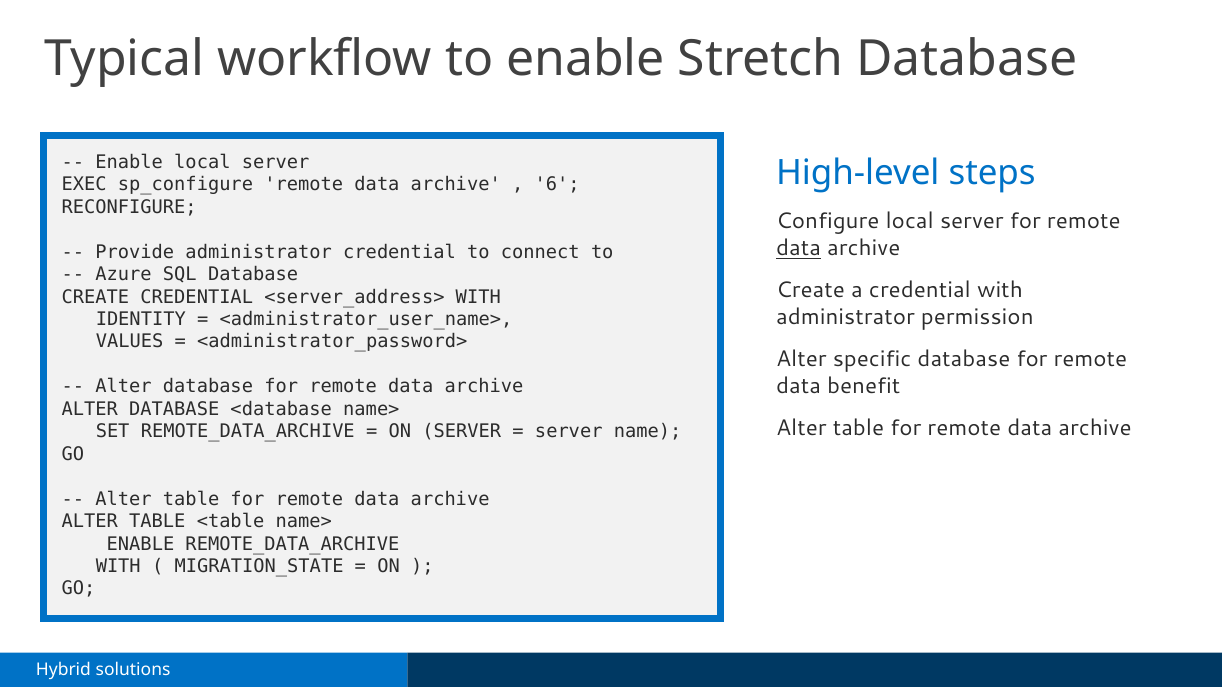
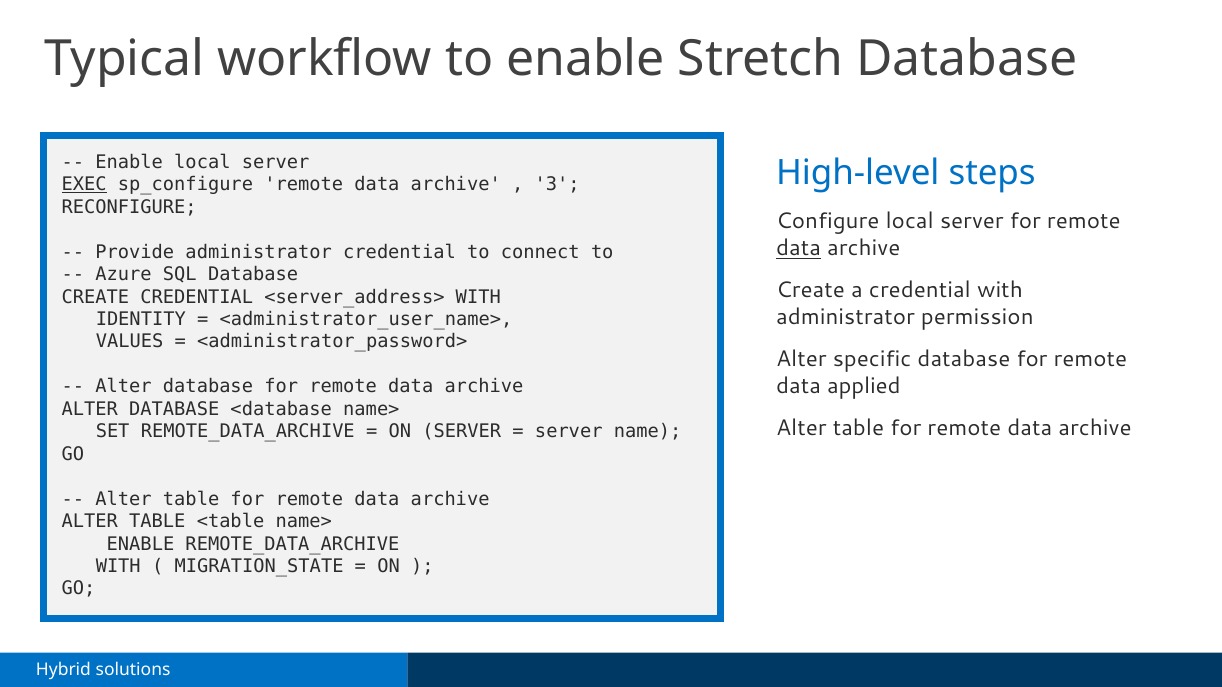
EXEC underline: none -> present
6: 6 -> 3
benefit: benefit -> applied
